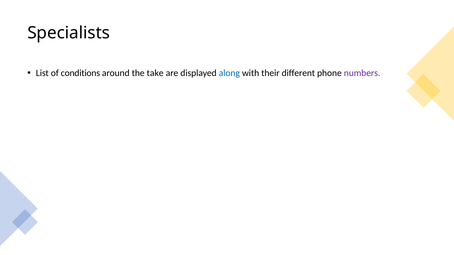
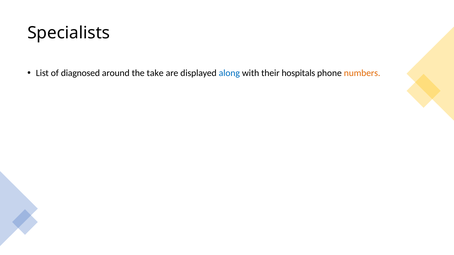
conditions: conditions -> diagnosed
different: different -> hospitals
numbers colour: purple -> orange
